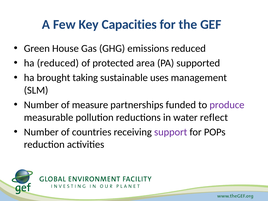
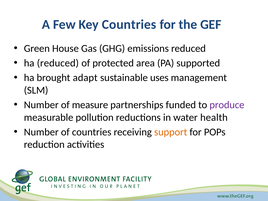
Key Capacities: Capacities -> Countries
taking: taking -> adapt
reflect: reflect -> health
support colour: purple -> orange
